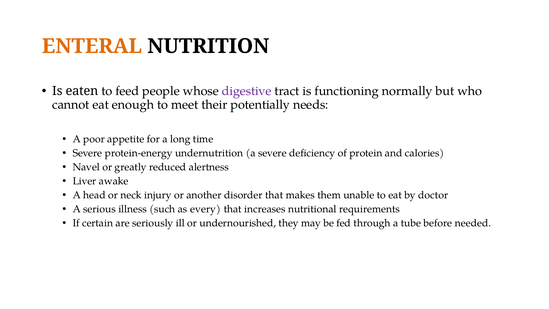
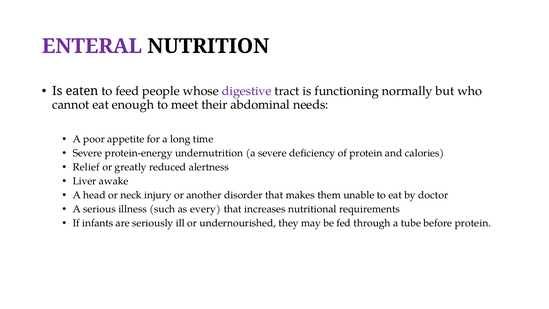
ENTERAL colour: orange -> purple
potentially: potentially -> abdominal
Navel: Navel -> Relief
certain: certain -> infants
before needed: needed -> protein
